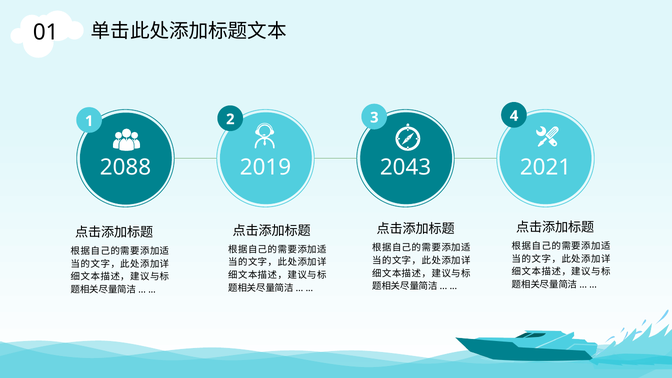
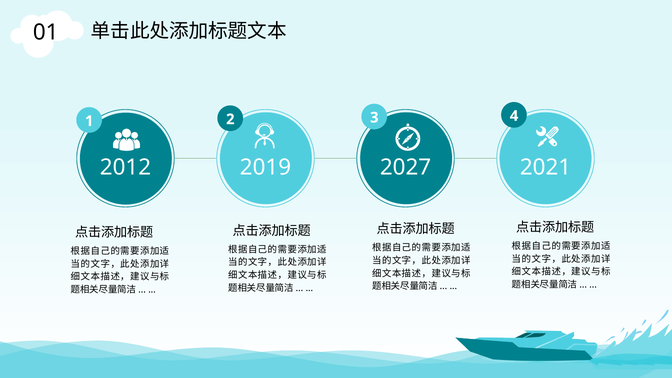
2088: 2088 -> 2012
2043: 2043 -> 2027
